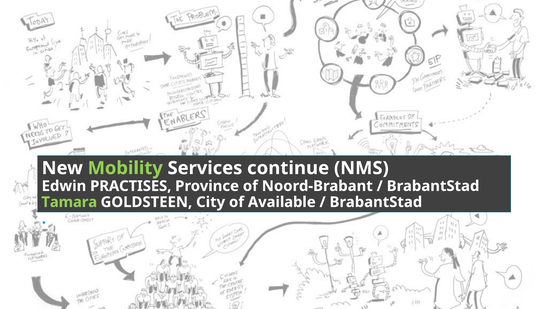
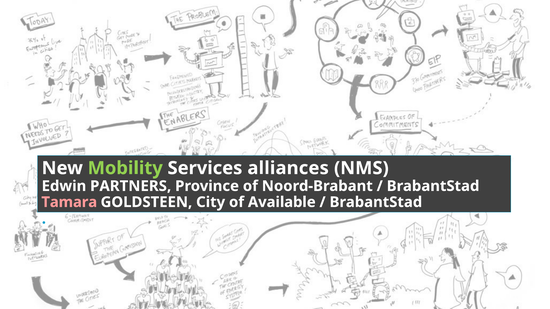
continue: continue -> alliances
PRACTISES: PRACTISES -> PARTNERS
Tamara colour: light green -> pink
